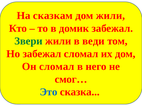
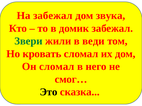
На сказкам: сказкам -> забежал
дом жили: жили -> звука
Но забежал: забежал -> кровать
Это colour: blue -> black
